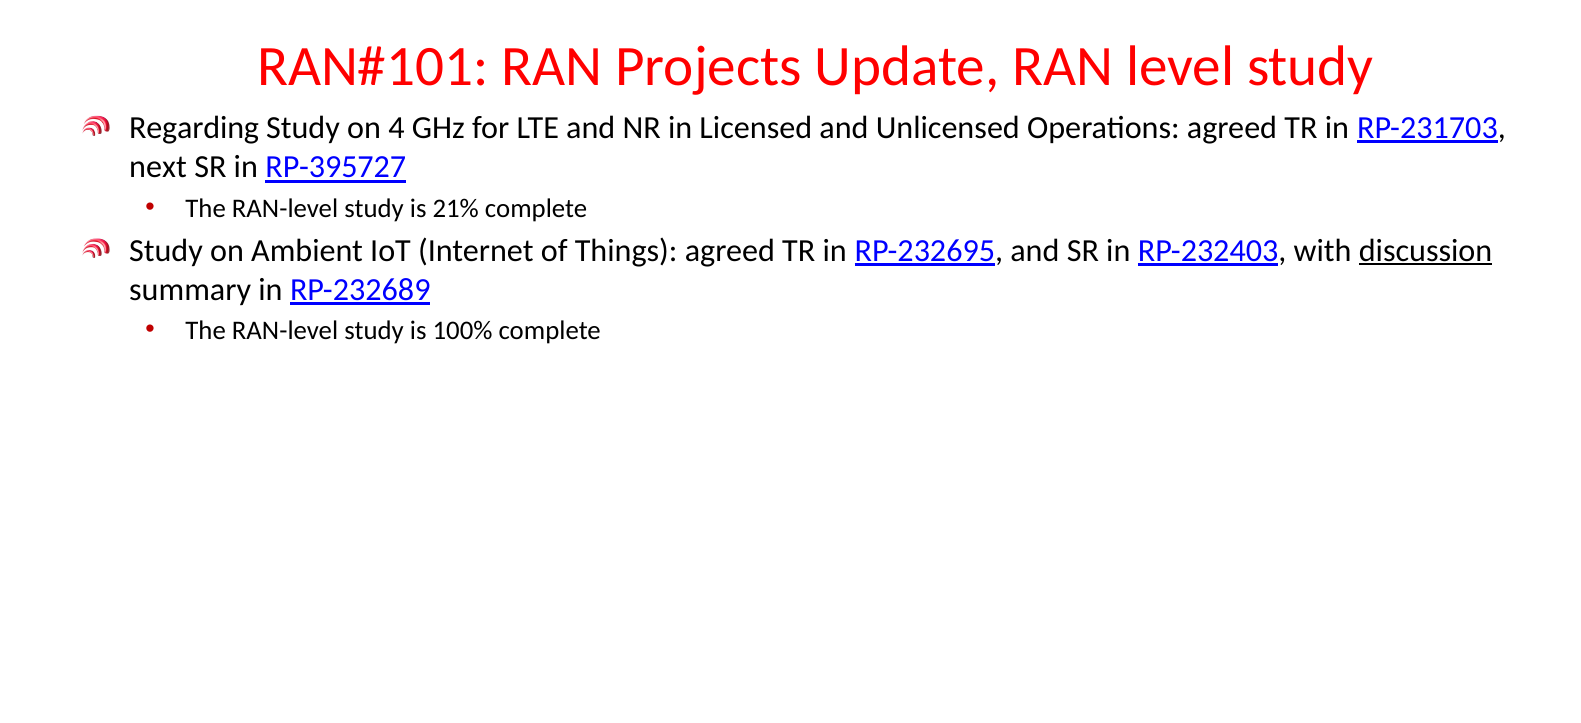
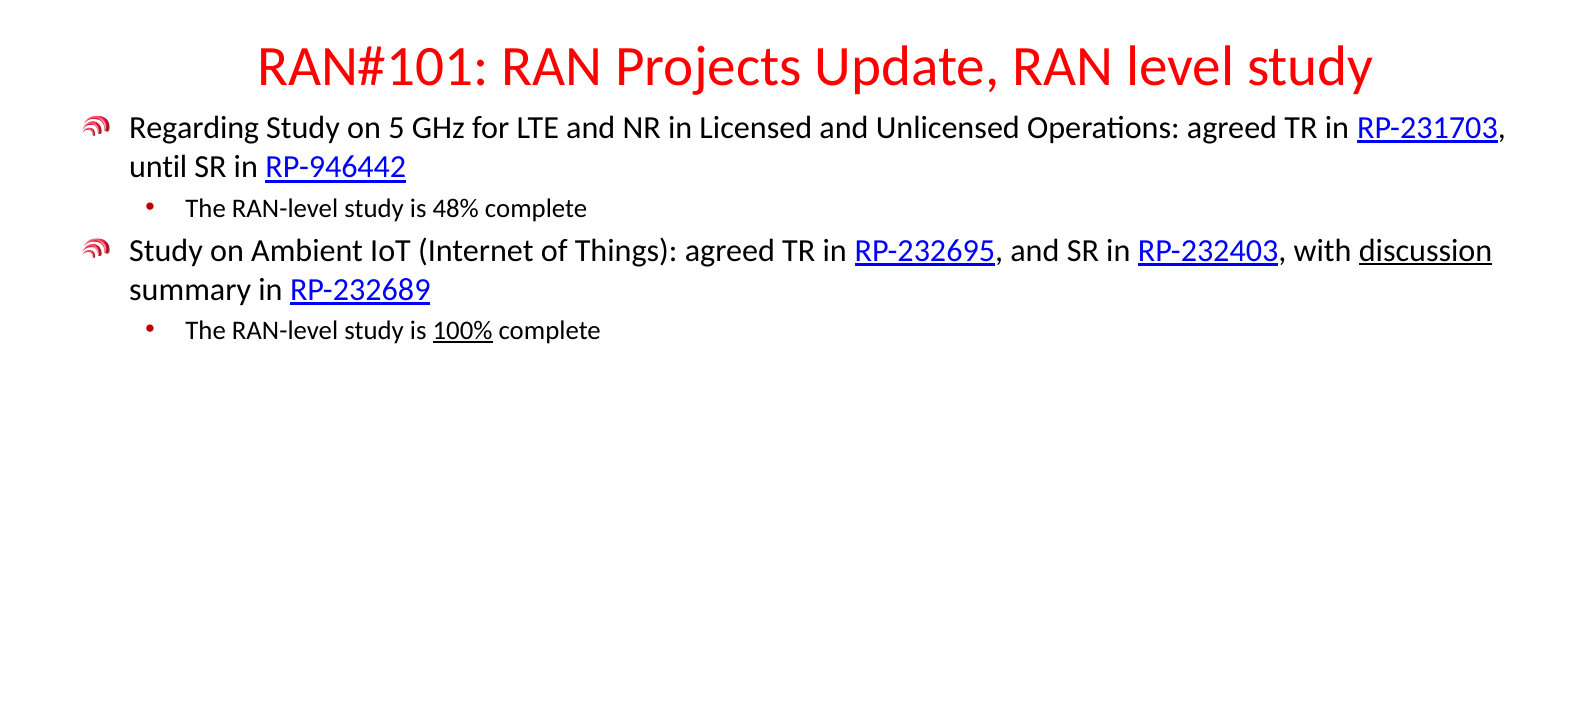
4: 4 -> 5
next: next -> until
RP-395727: RP-395727 -> RP-946442
21%: 21% -> 48%
100% underline: none -> present
